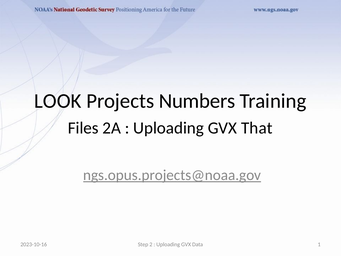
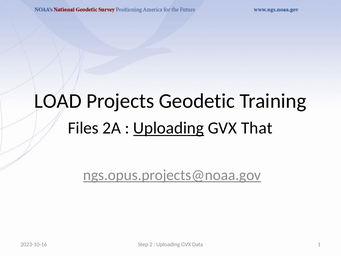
LOOK: LOOK -> LOAD
Numbers: Numbers -> Geodetic
Uploading at (169, 128) underline: none -> present
